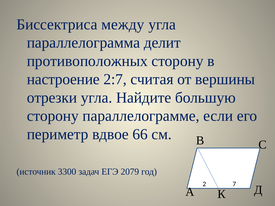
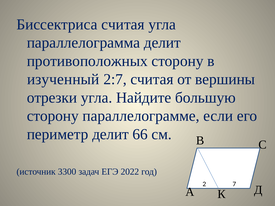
Биссектриса между: между -> считая
настроение: настроение -> изученный
периметр вдвое: вдвое -> делит
2079: 2079 -> 2022
